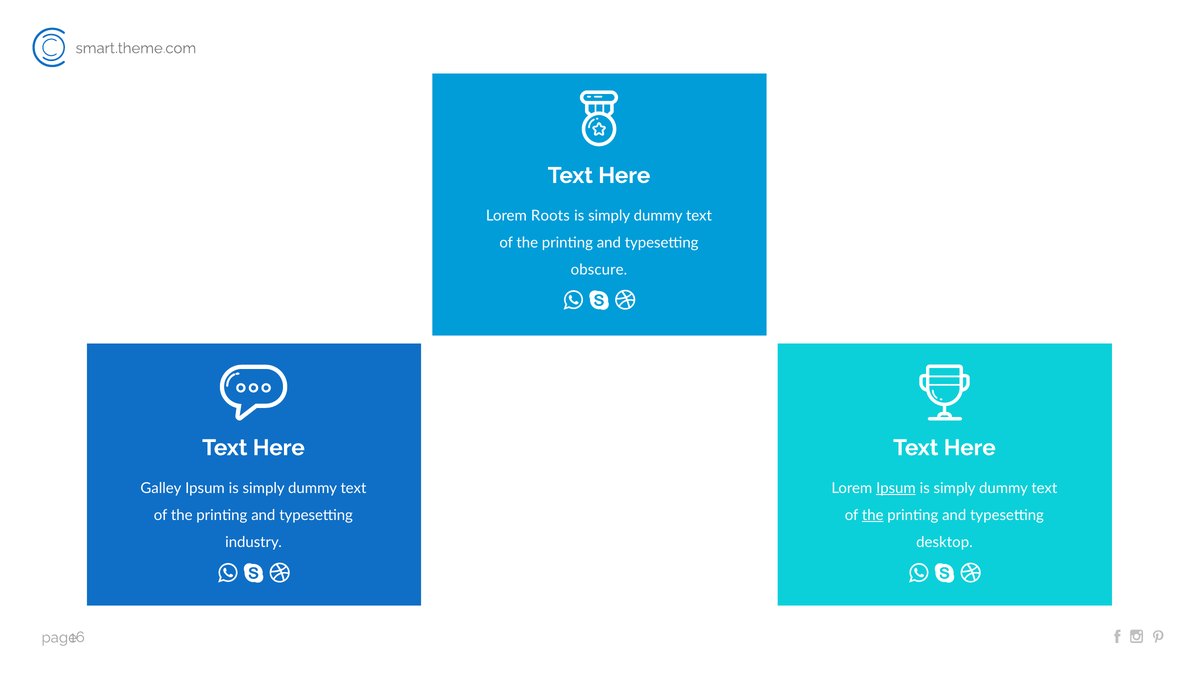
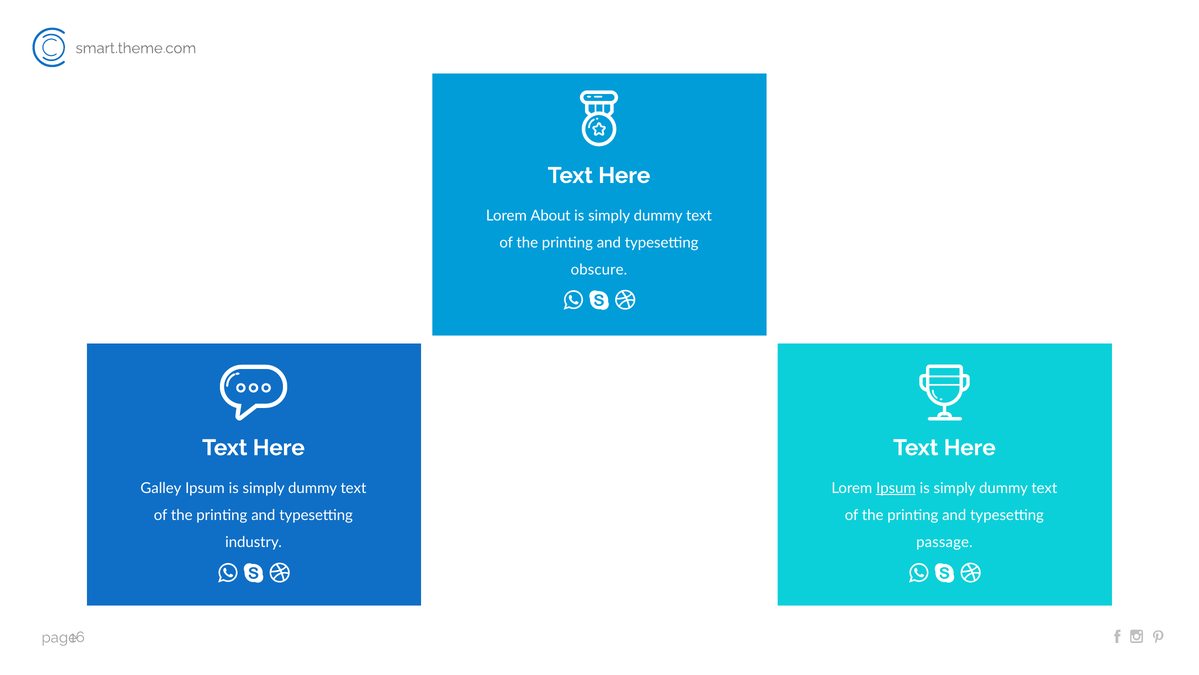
Roots: Roots -> About
the at (873, 515) underline: present -> none
desktop: desktop -> passage
